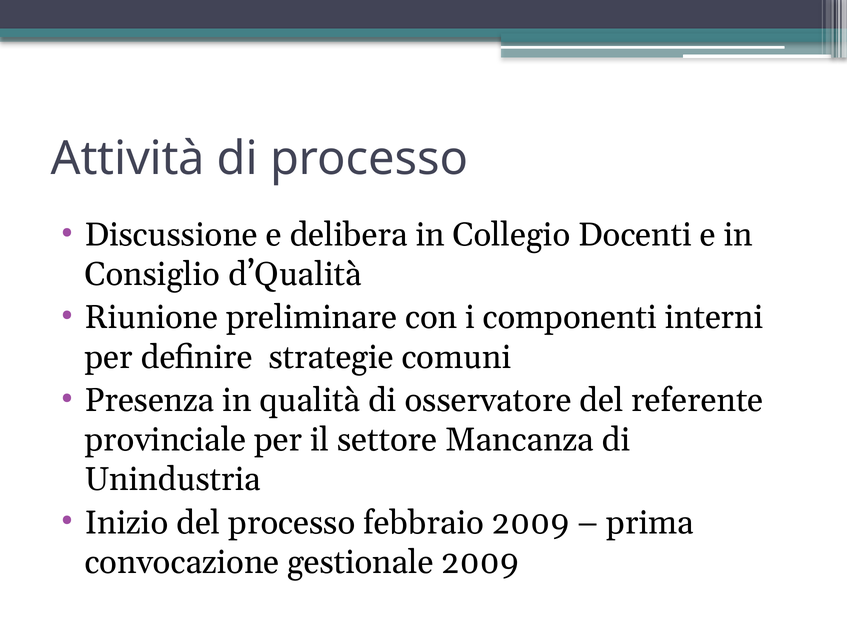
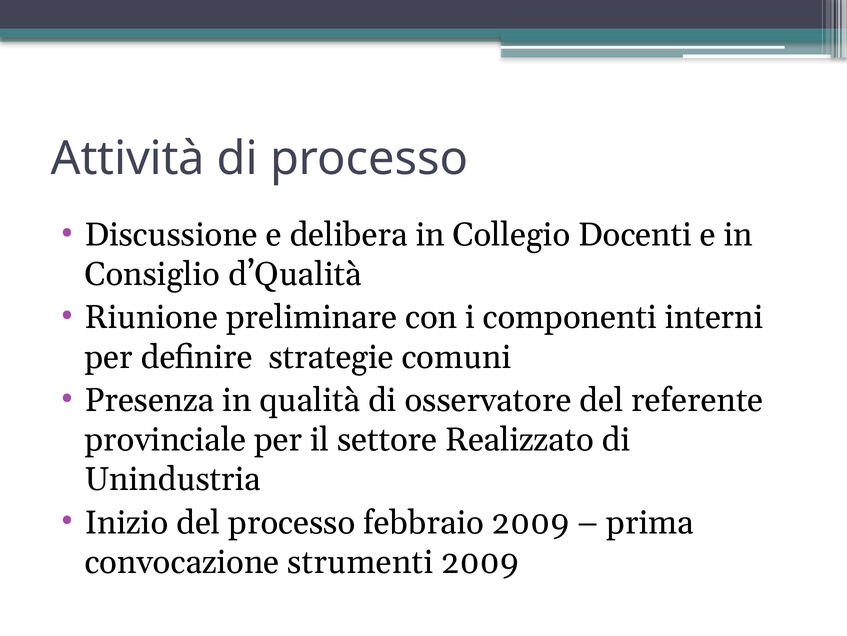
Mancanza: Mancanza -> Realizzato
gestionale: gestionale -> strumenti
